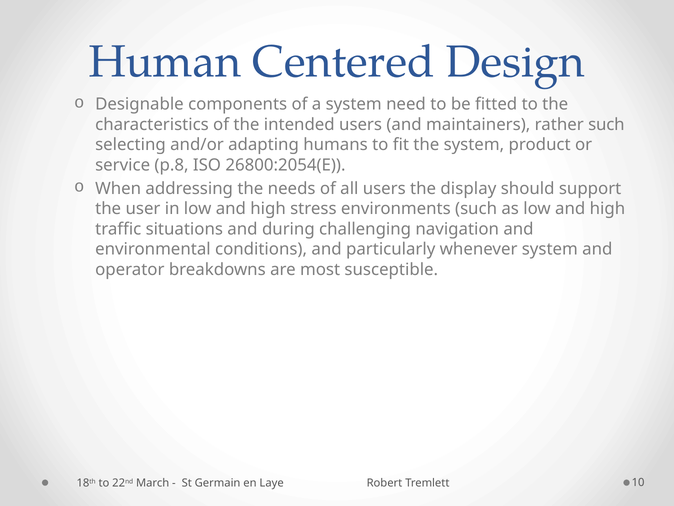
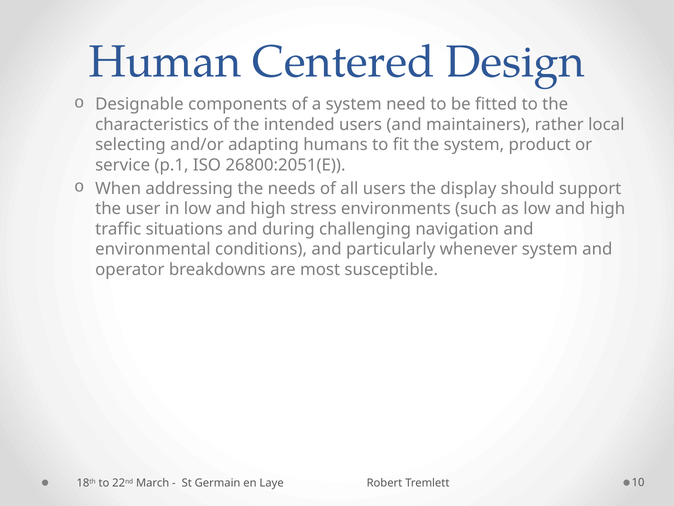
rather such: such -> local
p.8: p.8 -> p.1
26800:2054(E: 26800:2054(E -> 26800:2051(E
